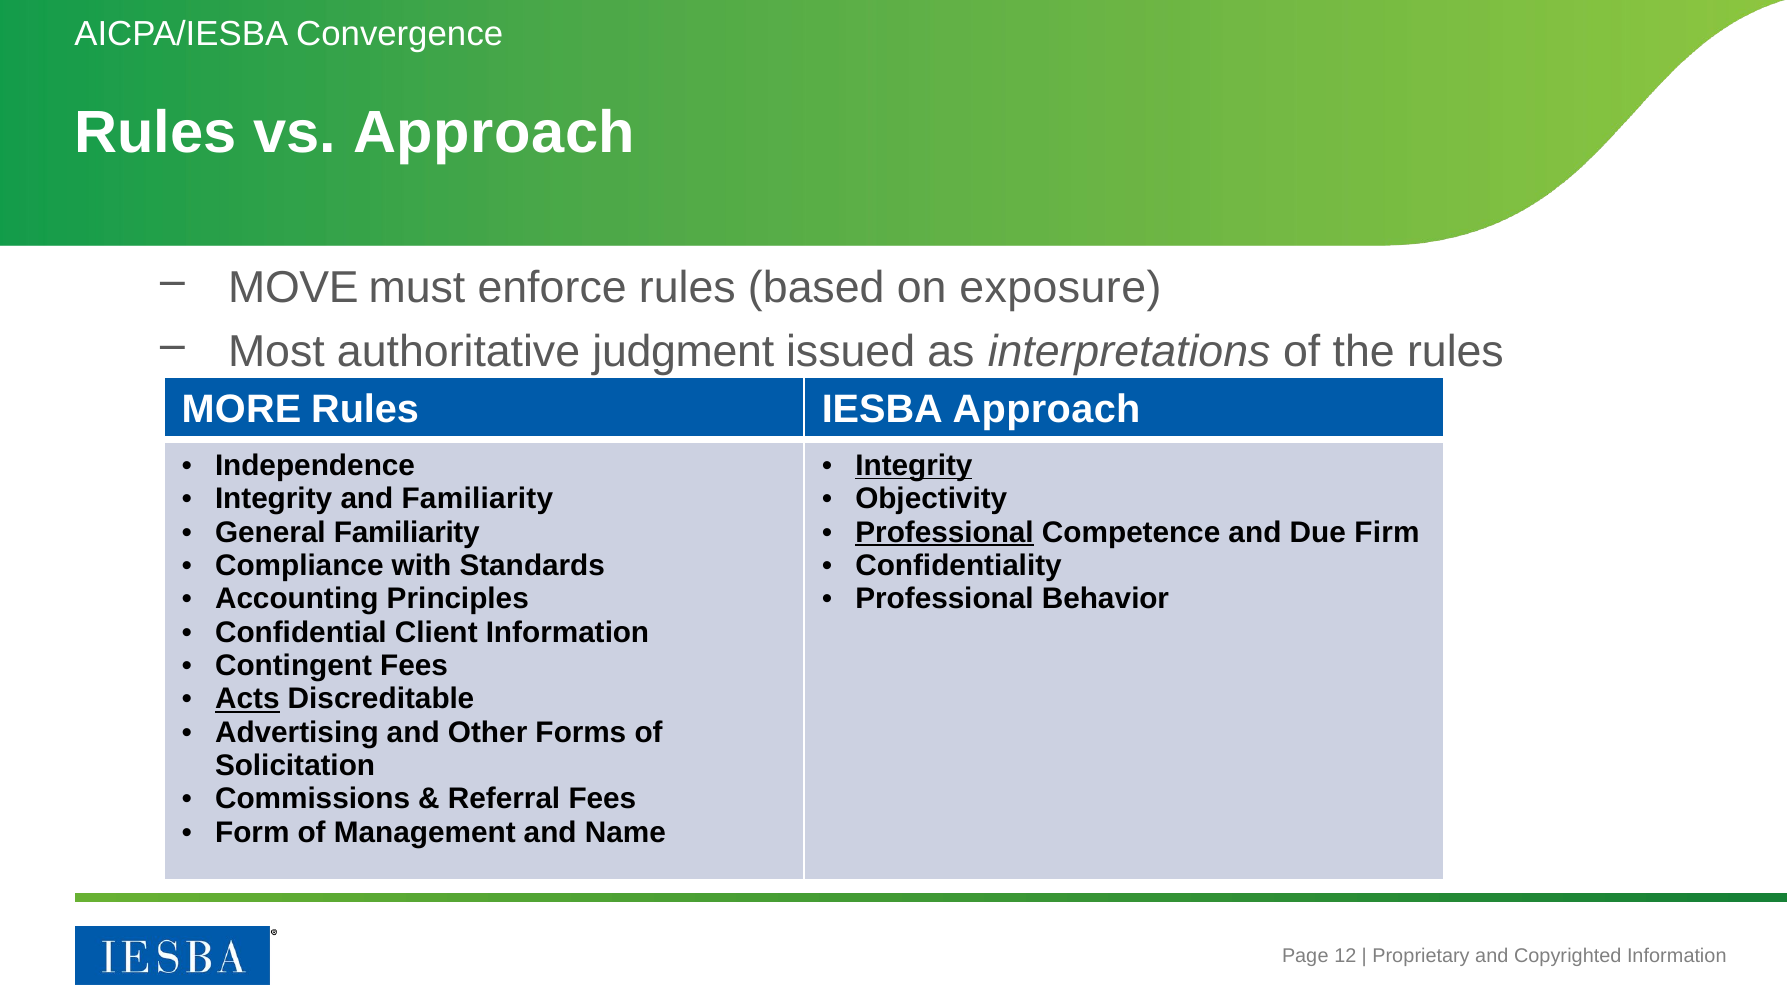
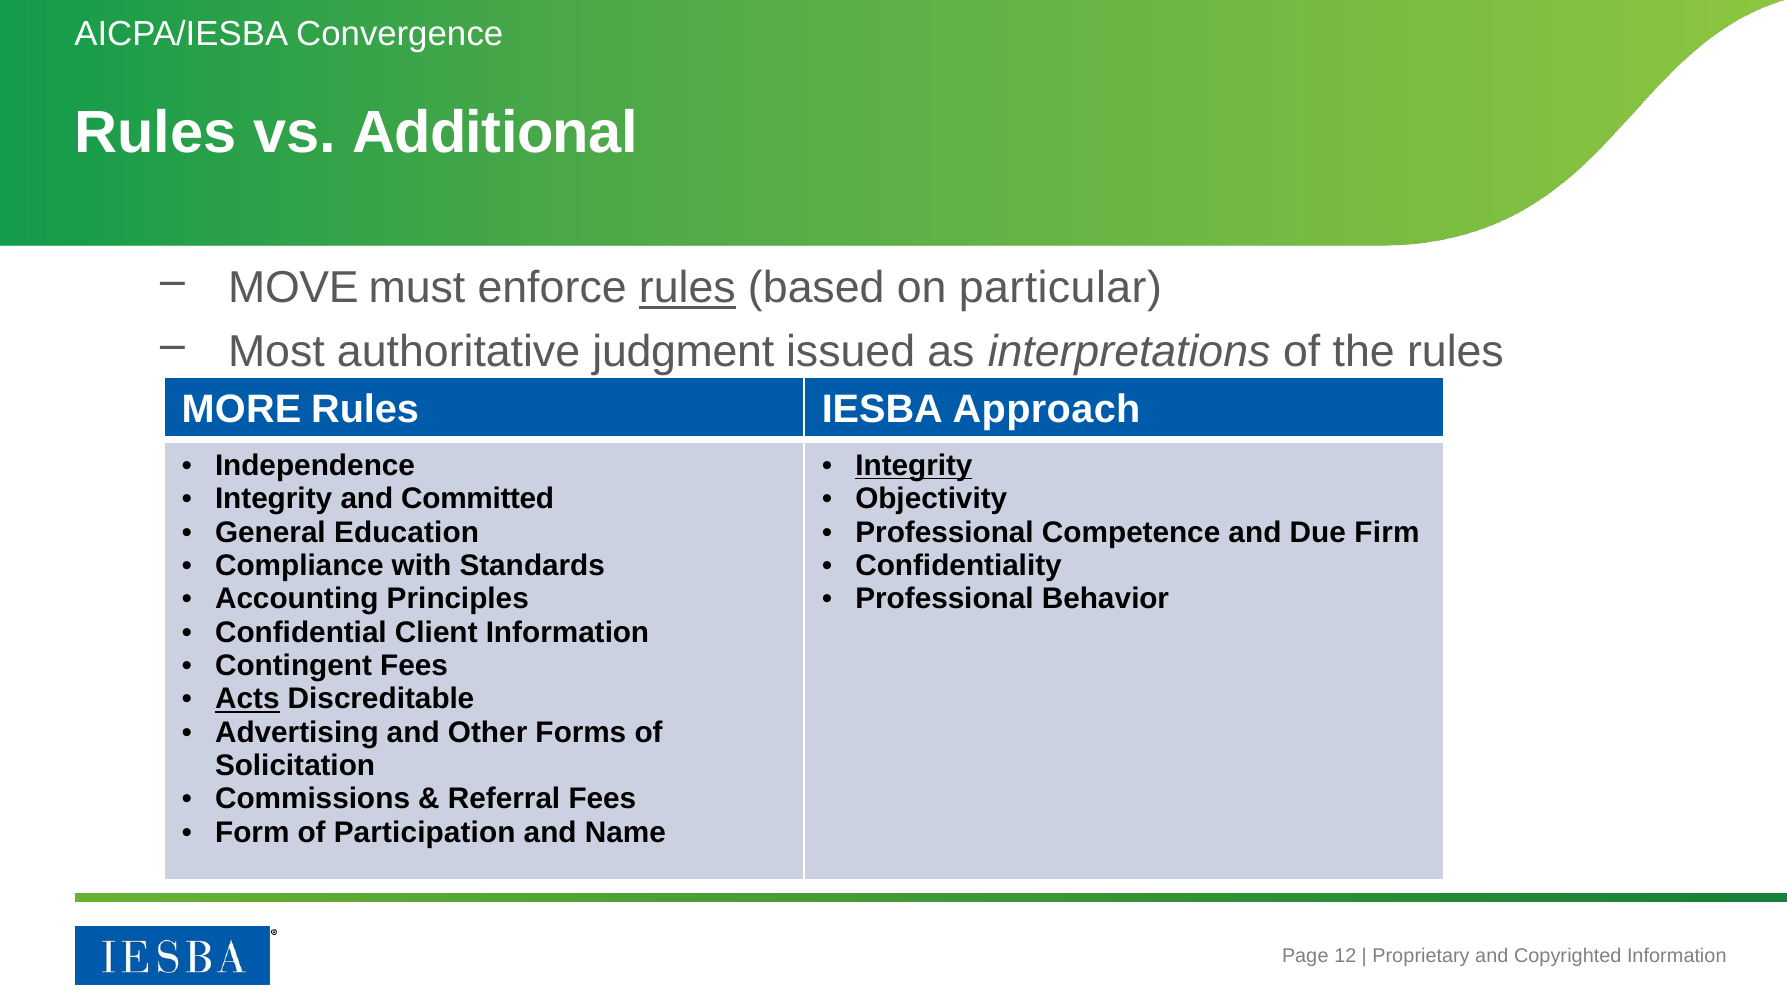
vs Approach: Approach -> Additional
rules at (687, 288) underline: none -> present
exposure: exposure -> particular
and Familiarity: Familiarity -> Committed
General Familiarity: Familiarity -> Education
Professional at (945, 532) underline: present -> none
Management: Management -> Participation
